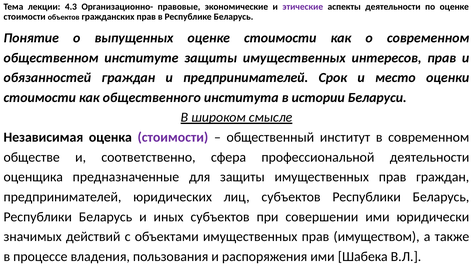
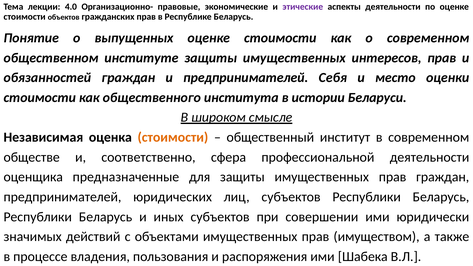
4.3: 4.3 -> 4.0
Срок: Срок -> Себя
стоимости at (173, 137) colour: purple -> orange
